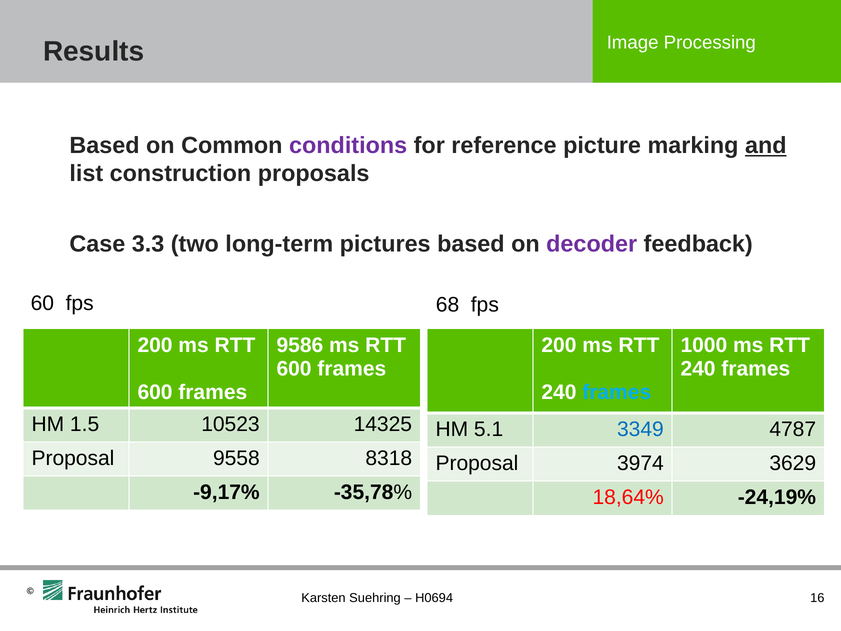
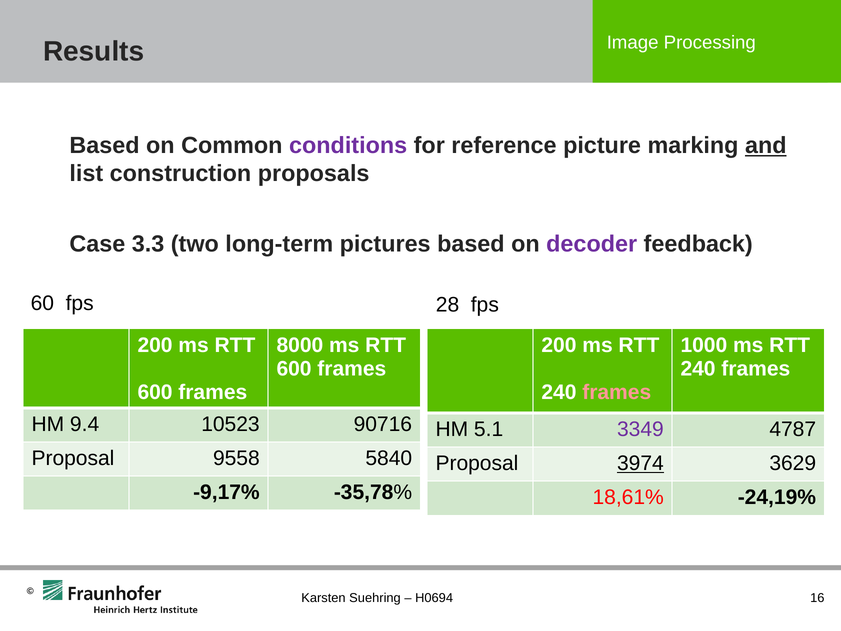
68: 68 -> 28
9586: 9586 -> 8000
frames at (617, 392) colour: light blue -> pink
1.5: 1.5 -> 9.4
14325: 14325 -> 90716
3349 colour: blue -> purple
8318: 8318 -> 5840
3974 underline: none -> present
18,64%: 18,64% -> 18,61%
